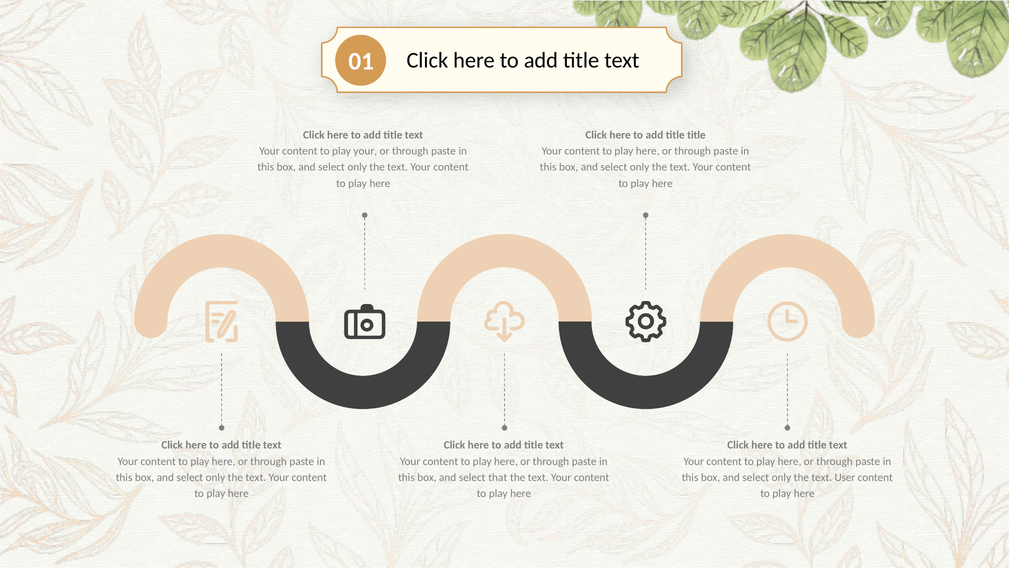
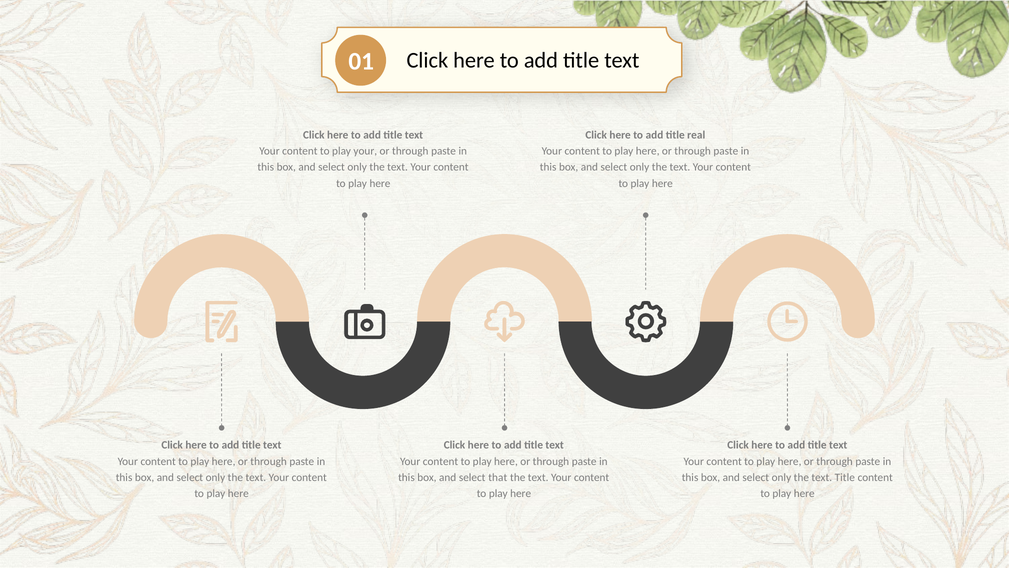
title title: title -> real
text User: User -> Title
